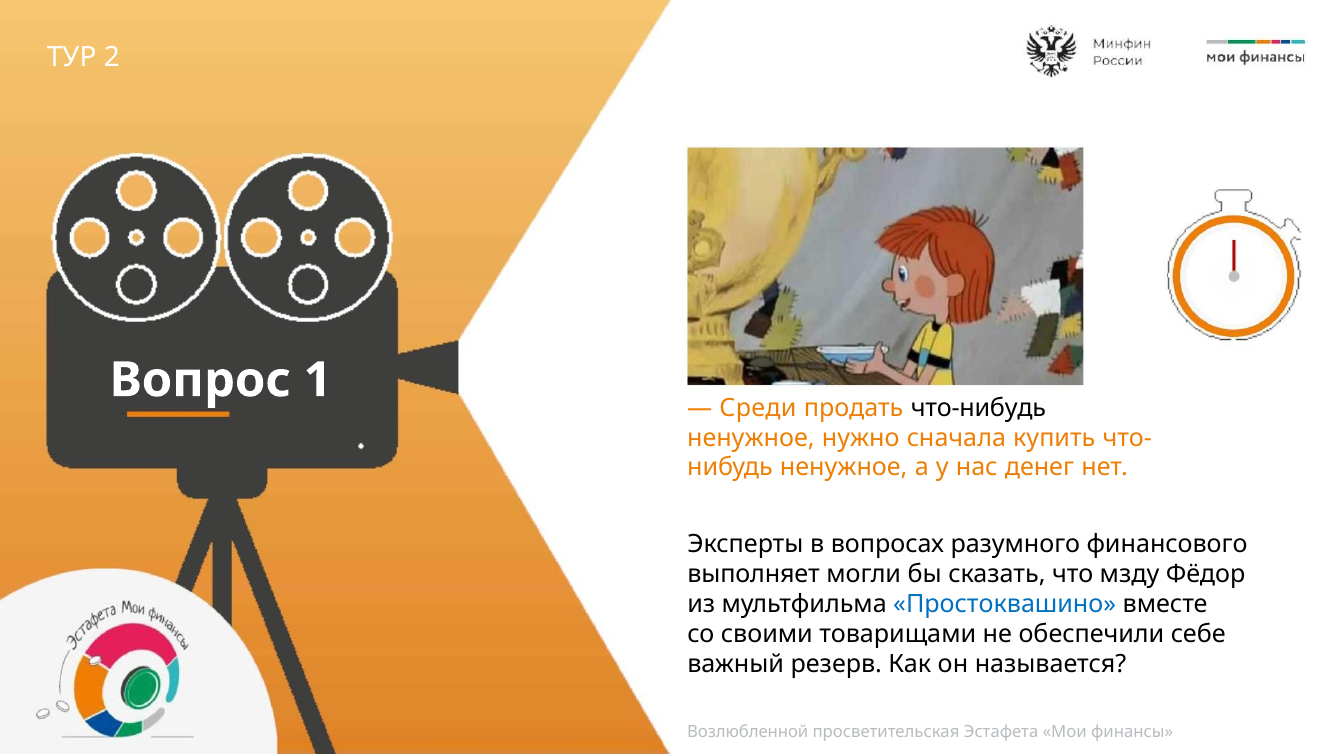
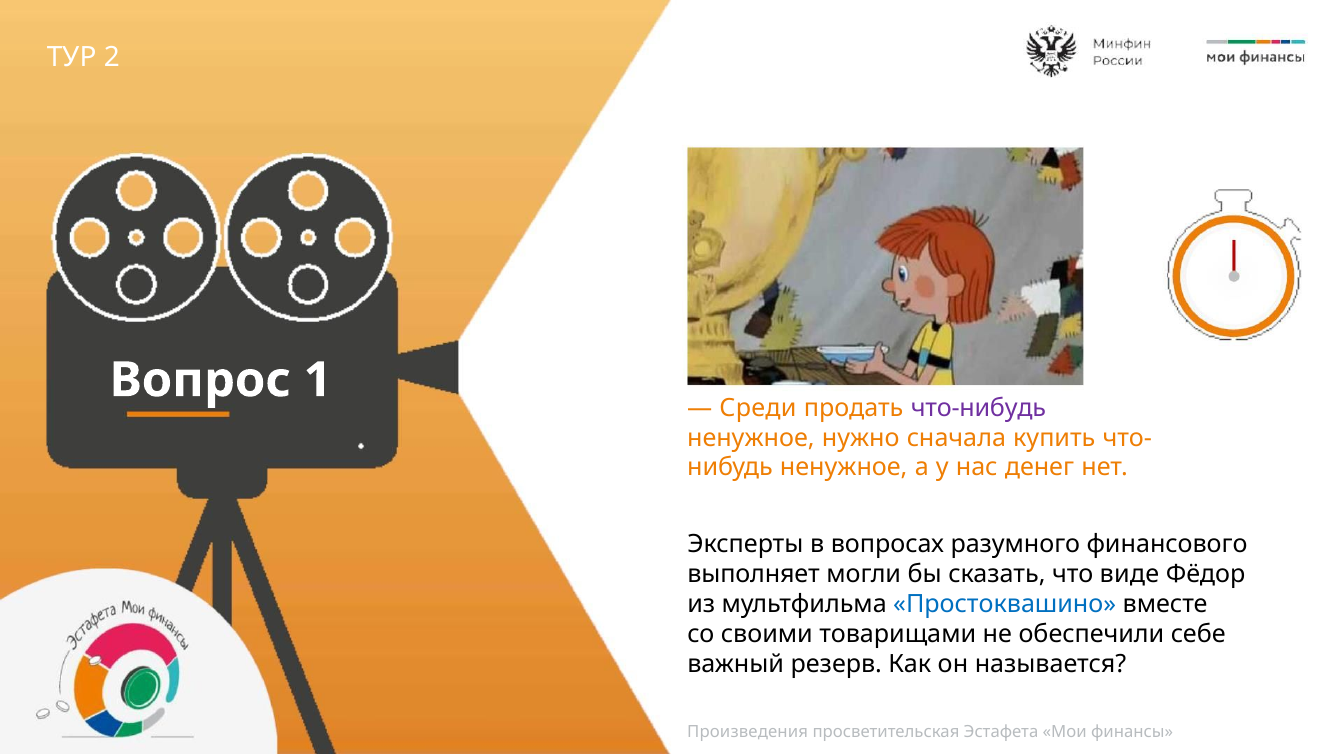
что-нибудь colour: black -> purple
мзду: мзду -> виде
Возлюбленной: Возлюбленной -> Произведения
